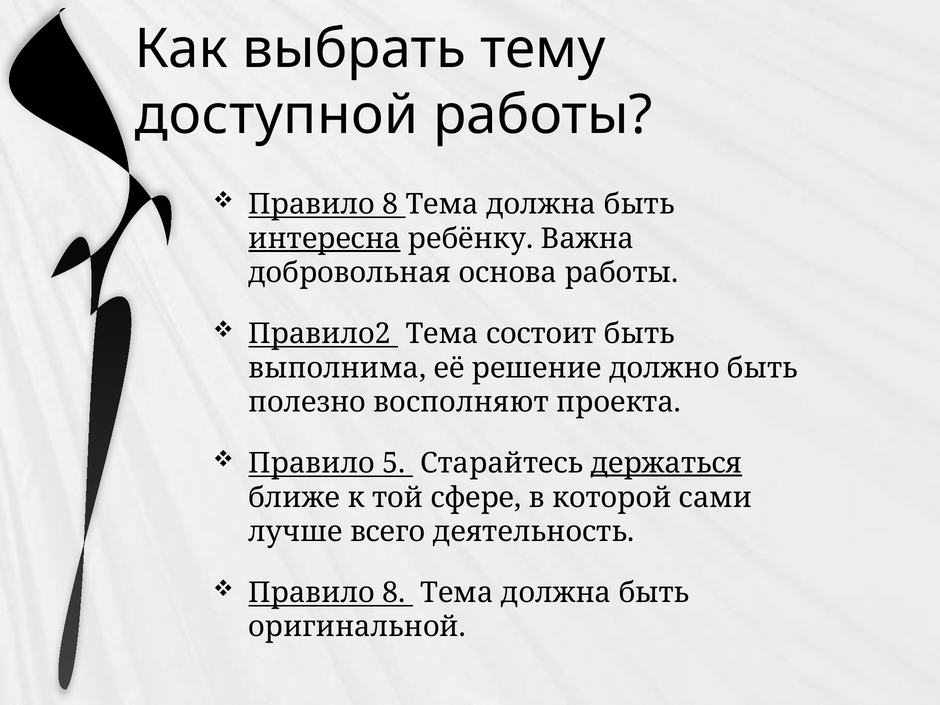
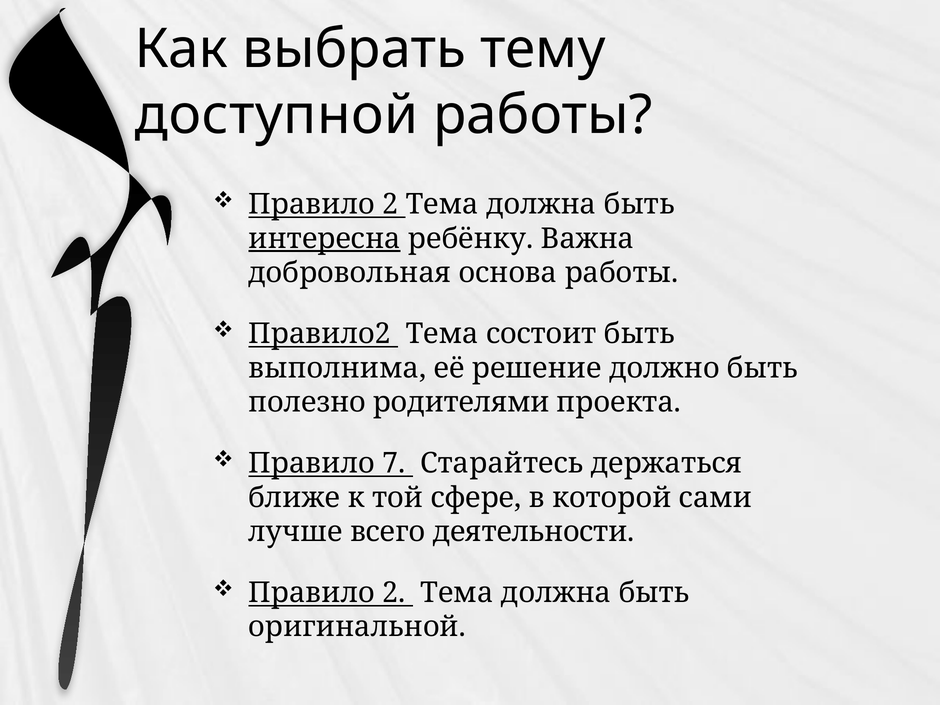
8 at (390, 204): 8 -> 2
восполняют: восполняют -> родителями
5: 5 -> 7
держаться underline: present -> none
деятельность: деятельность -> деятельности
8 at (394, 593): 8 -> 2
